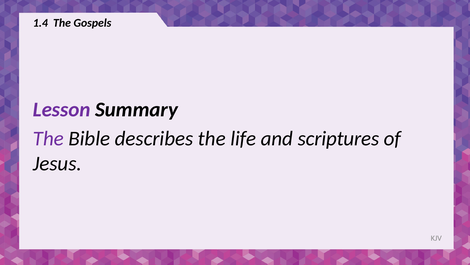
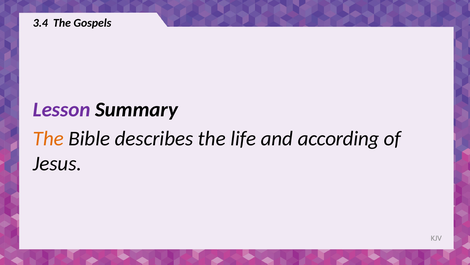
1.4: 1.4 -> 3.4
The at (48, 139) colour: purple -> orange
scriptures: scriptures -> according
